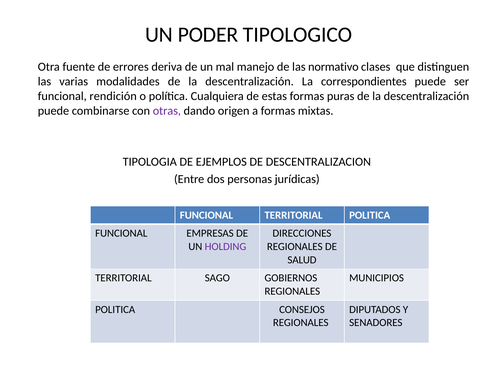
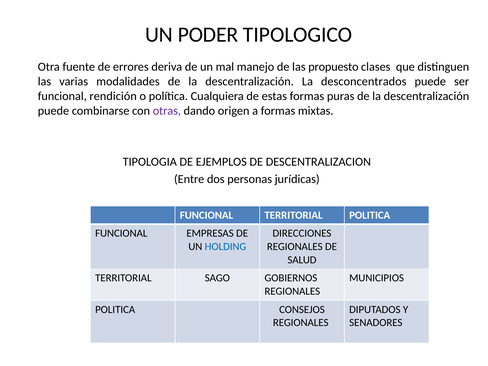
normativo: normativo -> propuesto
correspondientes: correspondientes -> desconcentrados
HOLDING colour: purple -> blue
